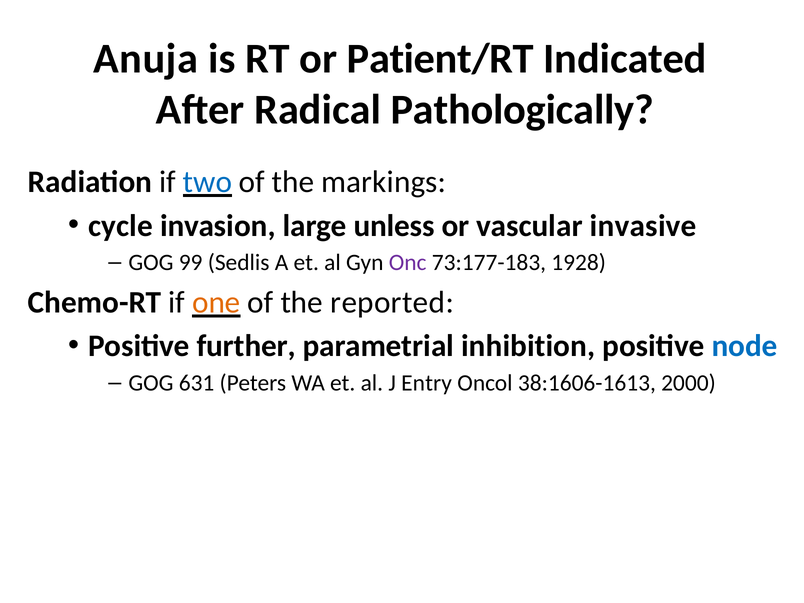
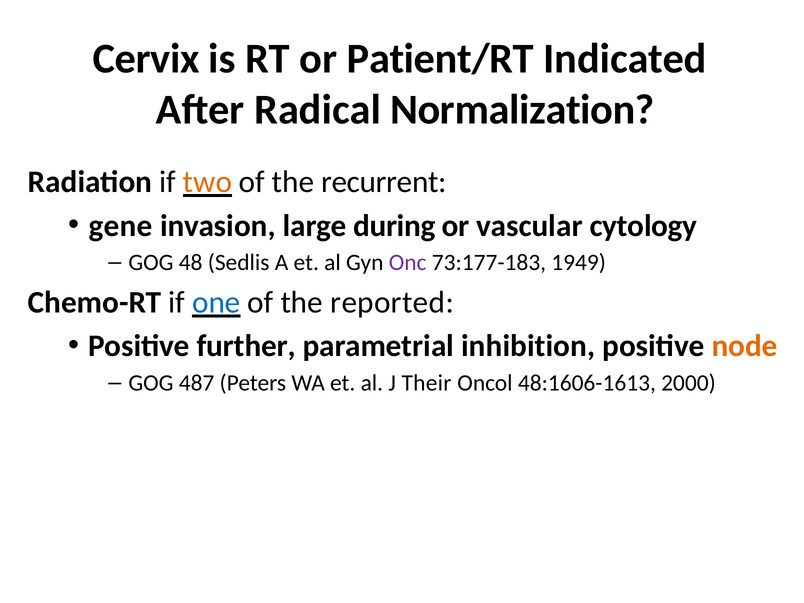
Anuja: Anuja -> Cervix
Pathologically: Pathologically -> Normalization
two colour: blue -> orange
markings: markings -> recurrent
cycle: cycle -> gene
unless: unless -> during
vascular invasive: invasive -> cytology
99: 99 -> 48
1928: 1928 -> 1949
one colour: orange -> blue
node colour: blue -> orange
631: 631 -> 487
Entry: Entry -> Their
38:1606-1613: 38:1606-1613 -> 48:1606-1613
